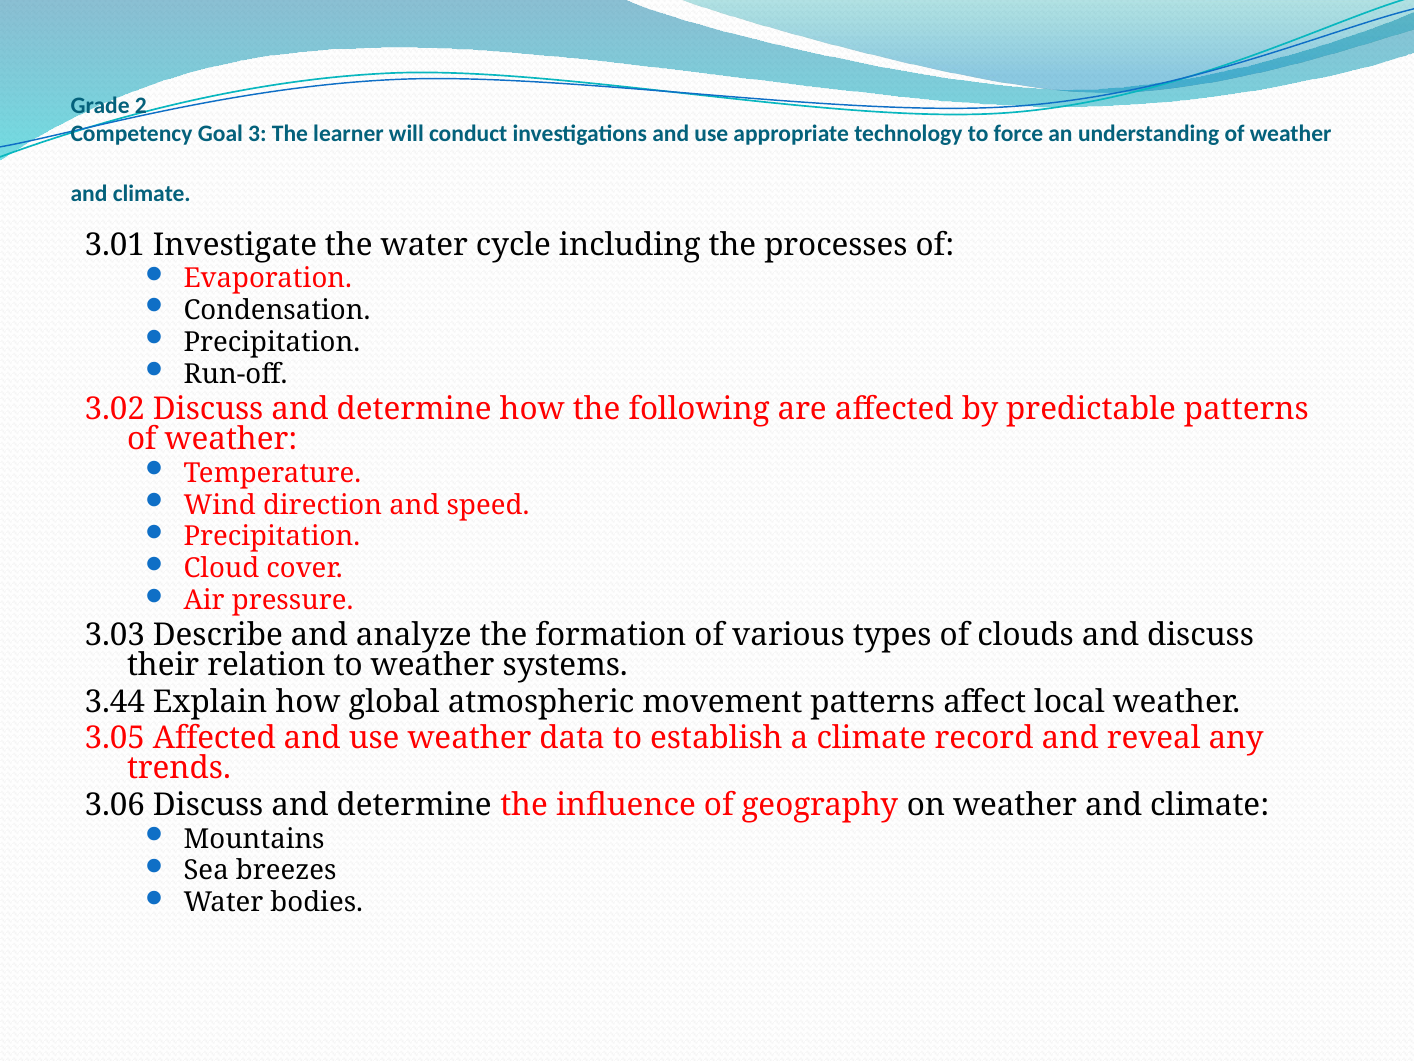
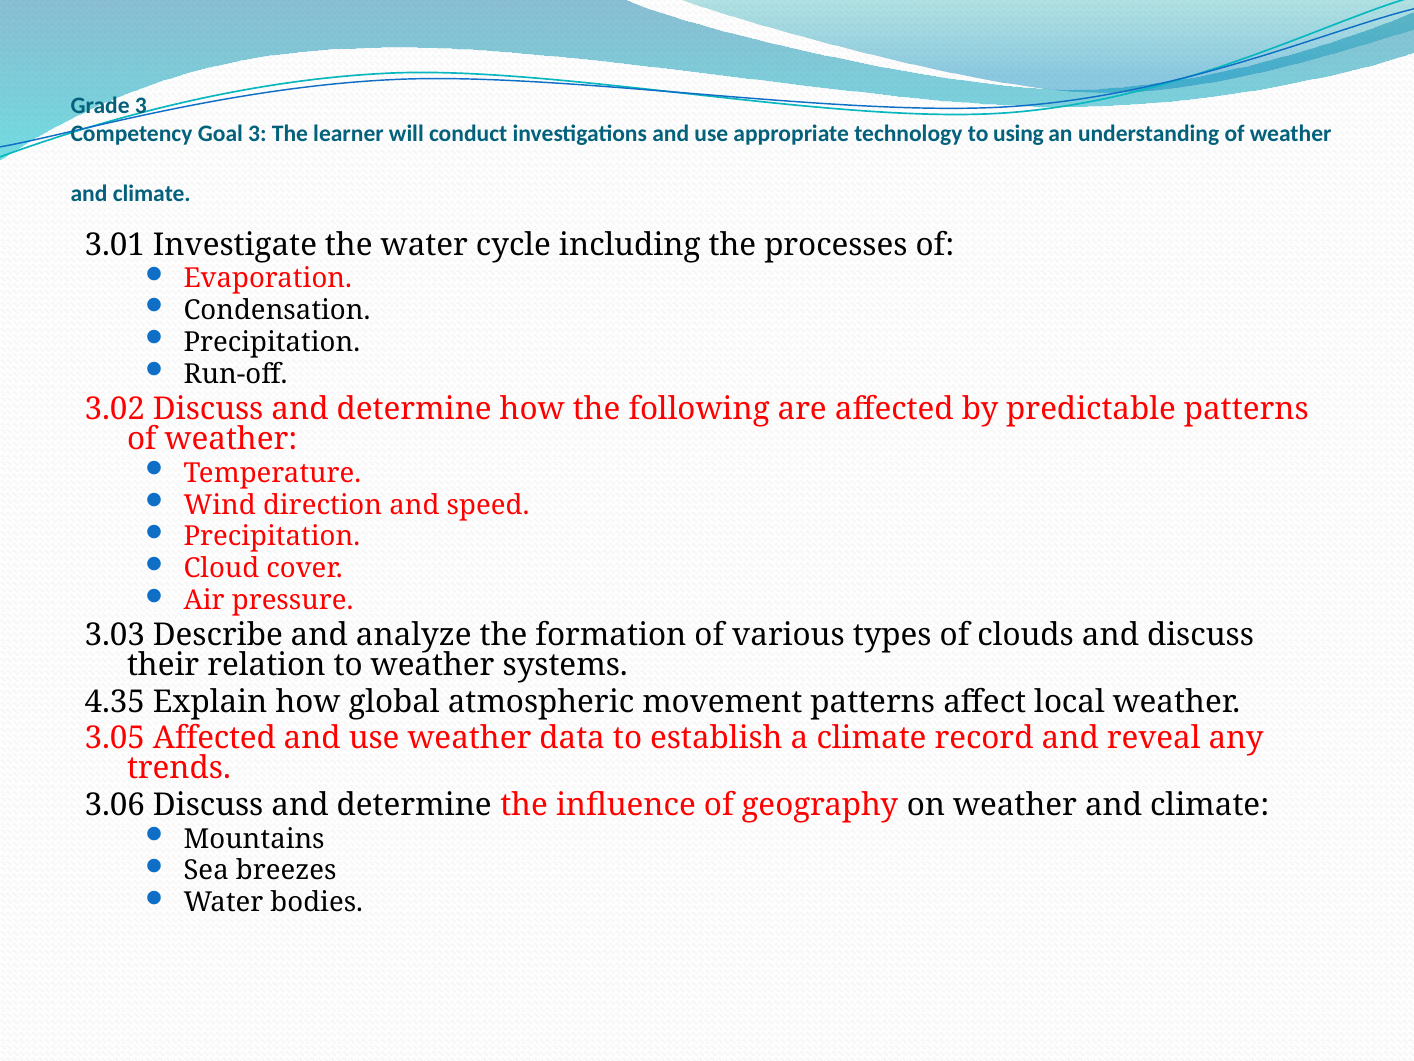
Grade 2: 2 -> 3
force: force -> using
3.44: 3.44 -> 4.35
